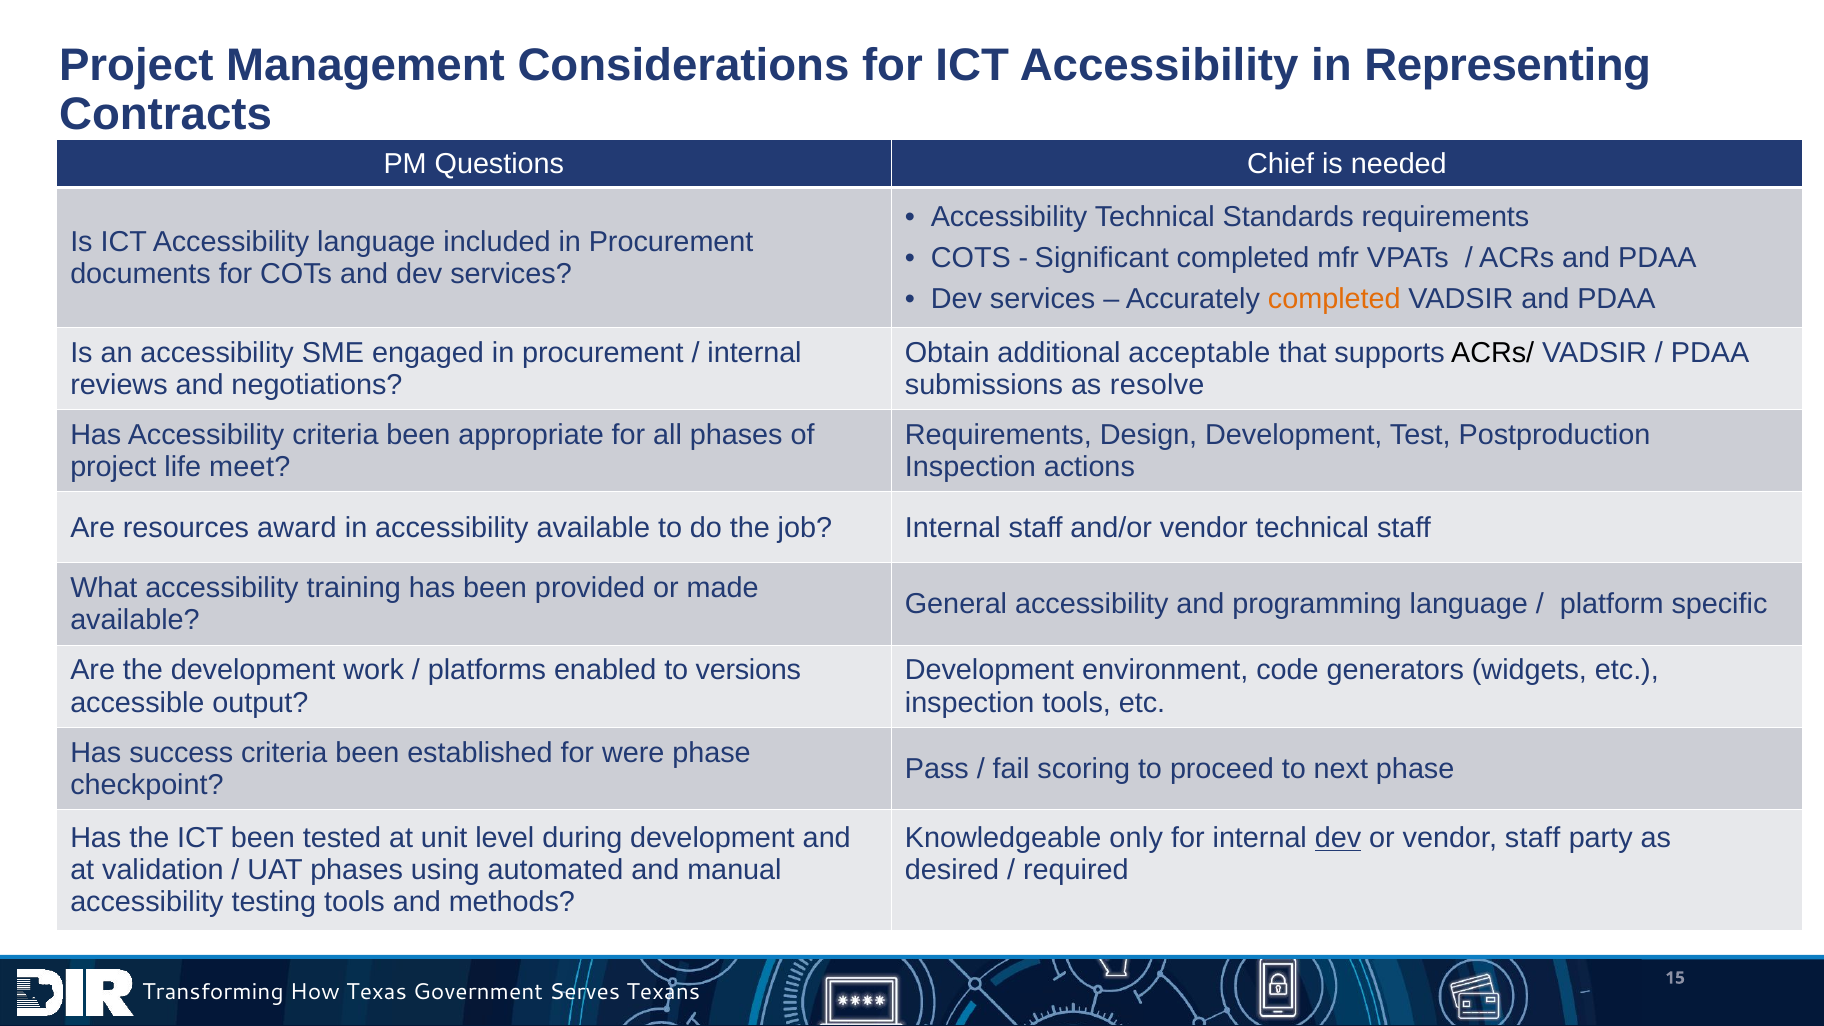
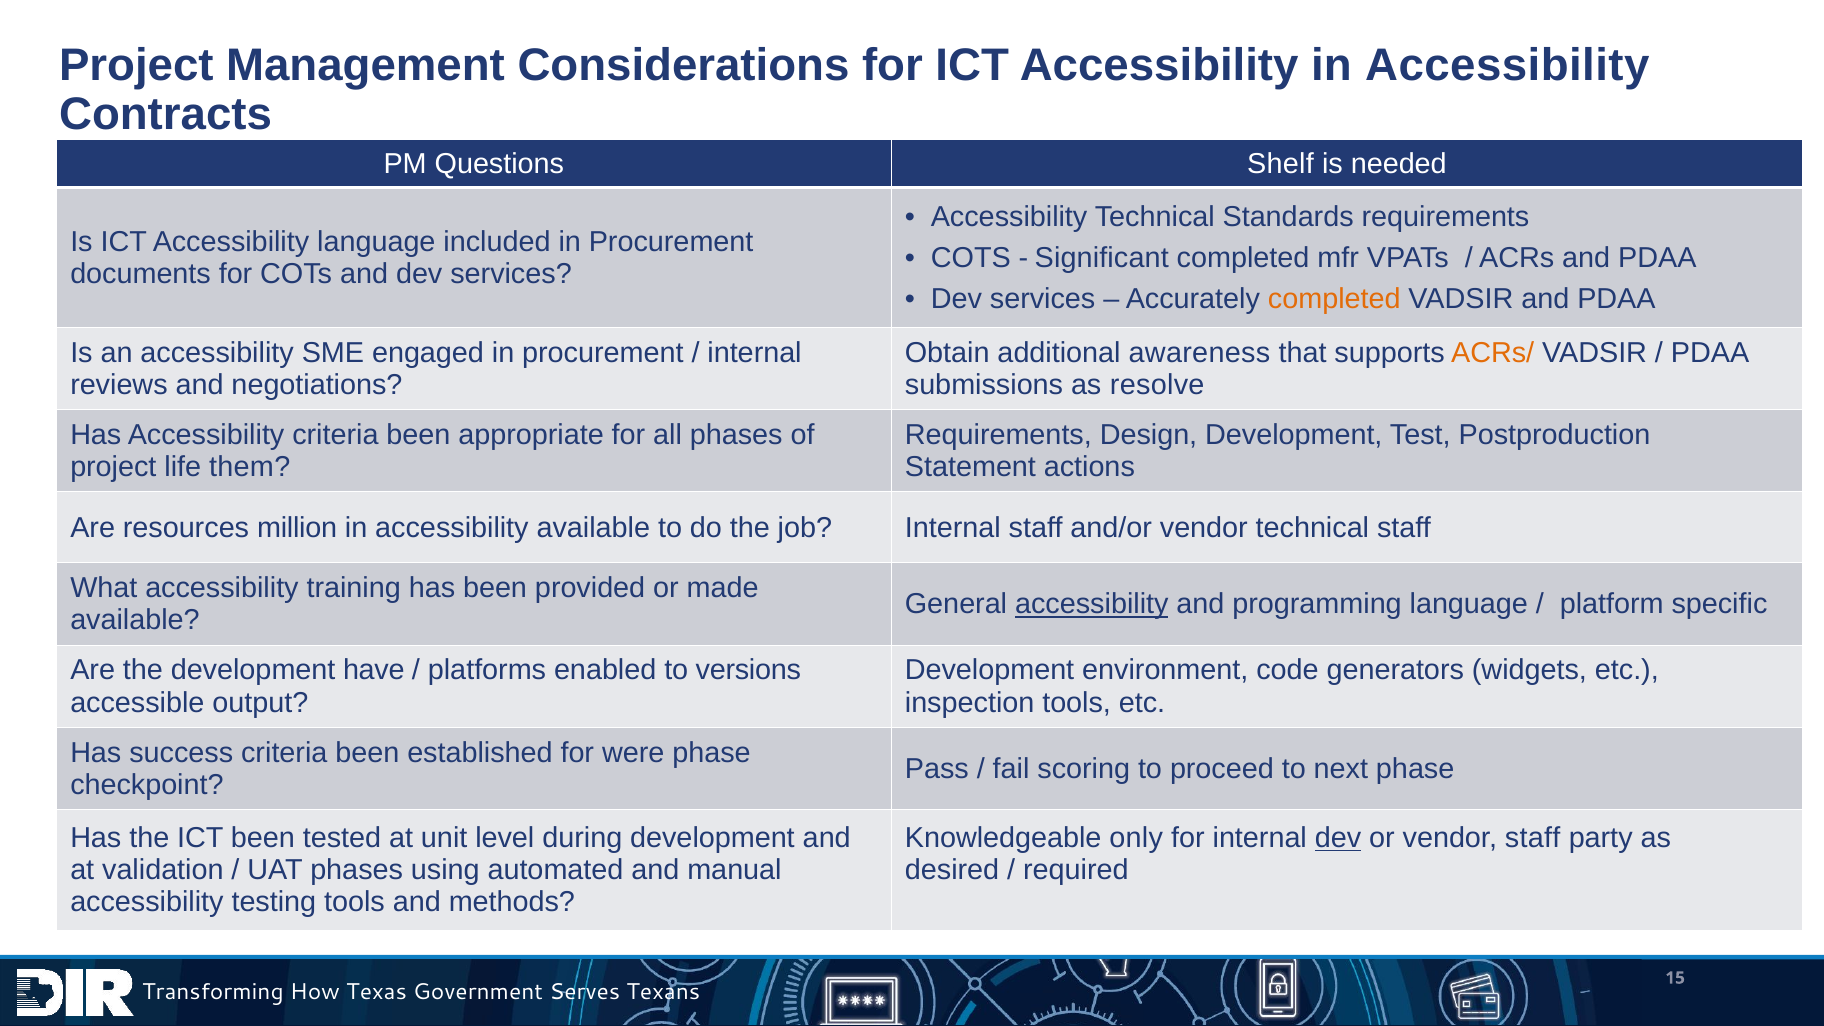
Accessibility in Representing: Representing -> Accessibility
Chief: Chief -> Shelf
acceptable: acceptable -> awareness
ACRs/ colour: black -> orange
meet: meet -> them
Inspection at (970, 467): Inspection -> Statement
award: award -> million
accessibility at (1092, 604) underline: none -> present
work: work -> have
